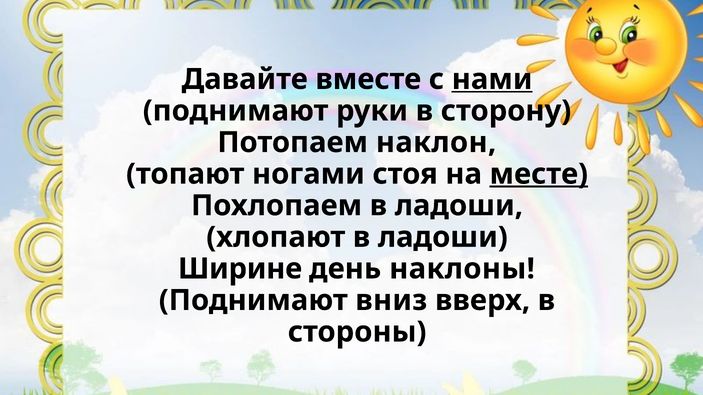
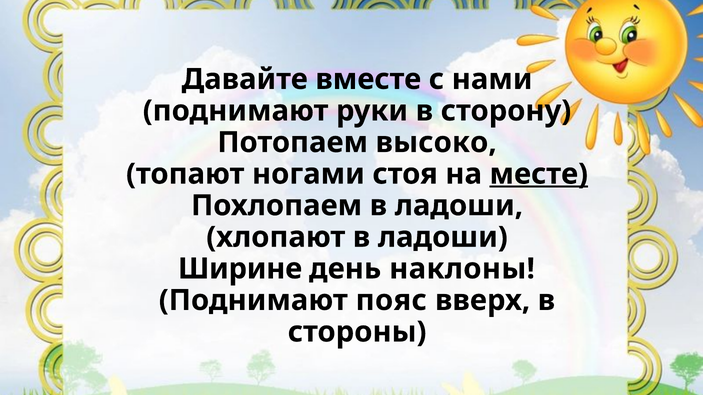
нами underline: present -> none
наклон: наклон -> высоко
вниз: вниз -> пояс
